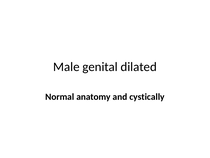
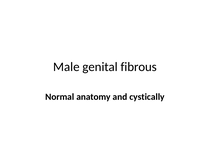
dilated: dilated -> fibrous
